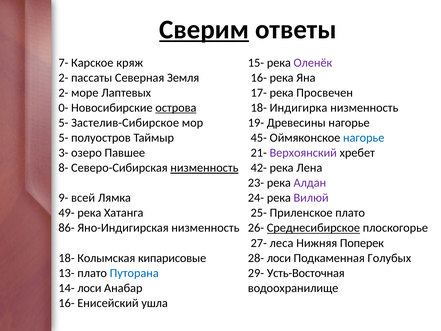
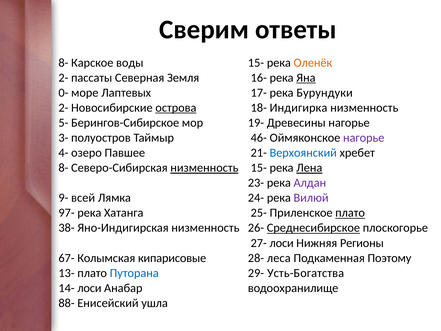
Сверим underline: present -> none
7- at (63, 63): 7- -> 8-
кряж: кряж -> воды
Оленёк colour: purple -> orange
Яна underline: none -> present
2- at (63, 93): 2- -> 0-
Просвечен: Просвечен -> Бурундуки
0- at (63, 108): 0- -> 2-
Застелив-Сибирское: Застелив-Сибирское -> Берингов-Сибирское
5- at (63, 138): 5- -> 3-
45-: 45- -> 46-
нагорье at (364, 138) colour: blue -> purple
3-: 3- -> 4-
Верхоянский colour: purple -> blue
42- at (259, 168): 42- -> 15-
Лена underline: none -> present
49-: 49- -> 97-
плато at (350, 213) underline: none -> present
86-: 86- -> 38-
27- леса: леса -> лоси
Поперек: Поперек -> Регионы
18- at (67, 258): 18- -> 67-
28- лоси: лоси -> леса
Голубых: Голубых -> Поэтому
Усть-Восточная: Усть-Восточная -> Усть-Богатства
16- at (67, 303): 16- -> 88-
